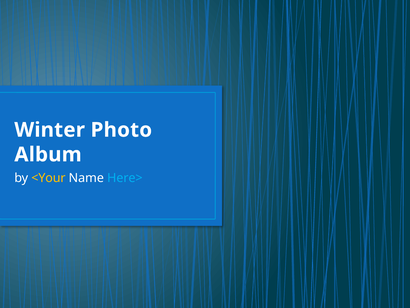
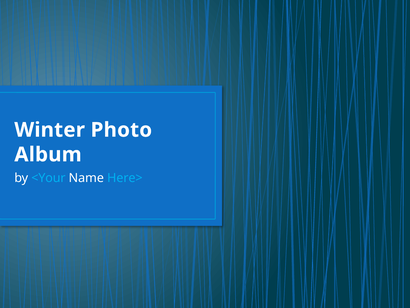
<Your colour: yellow -> light blue
